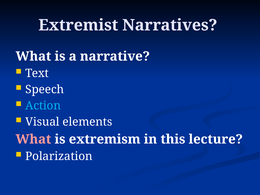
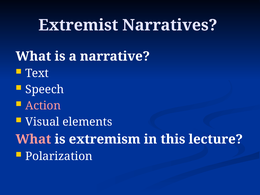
Action colour: light blue -> pink
